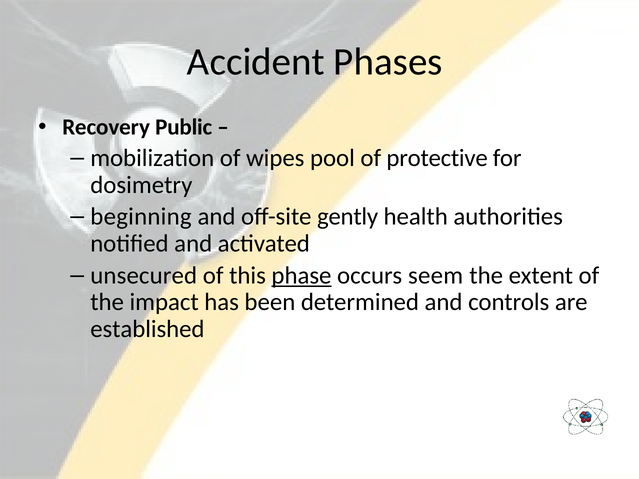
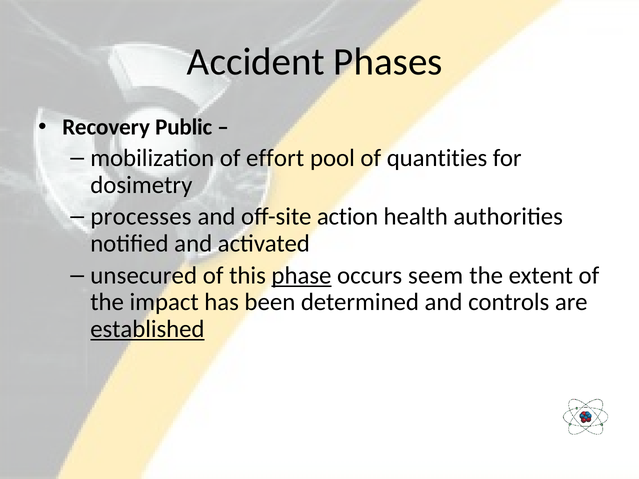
wipes: wipes -> effort
protective: protective -> quantities
beginning: beginning -> processes
gently: gently -> action
established underline: none -> present
